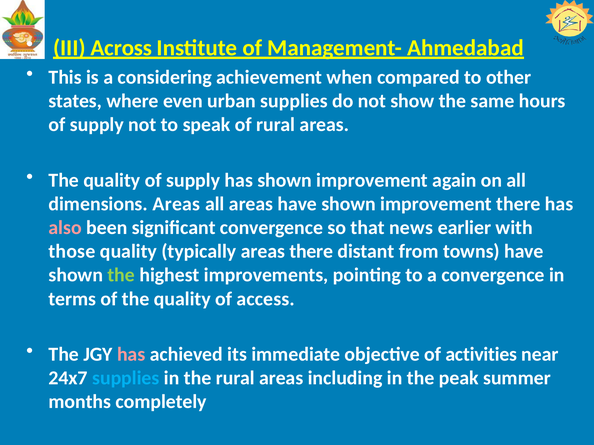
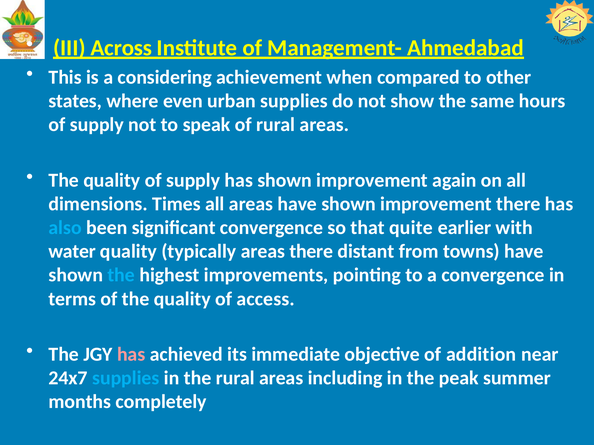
dimensions Areas: Areas -> Times
also colour: pink -> light blue
news: news -> quite
those: those -> water
the at (121, 275) colour: light green -> light blue
activities: activities -> addition
